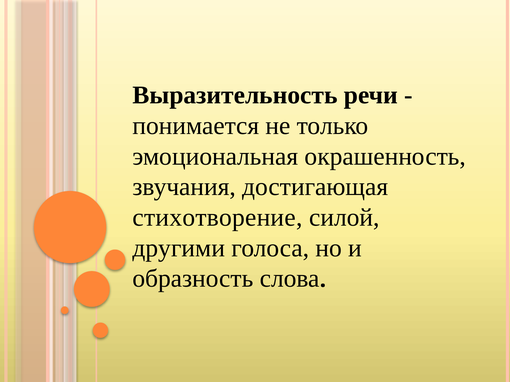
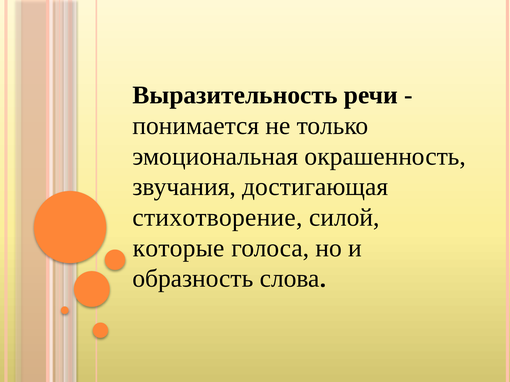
другими: другими -> которые
